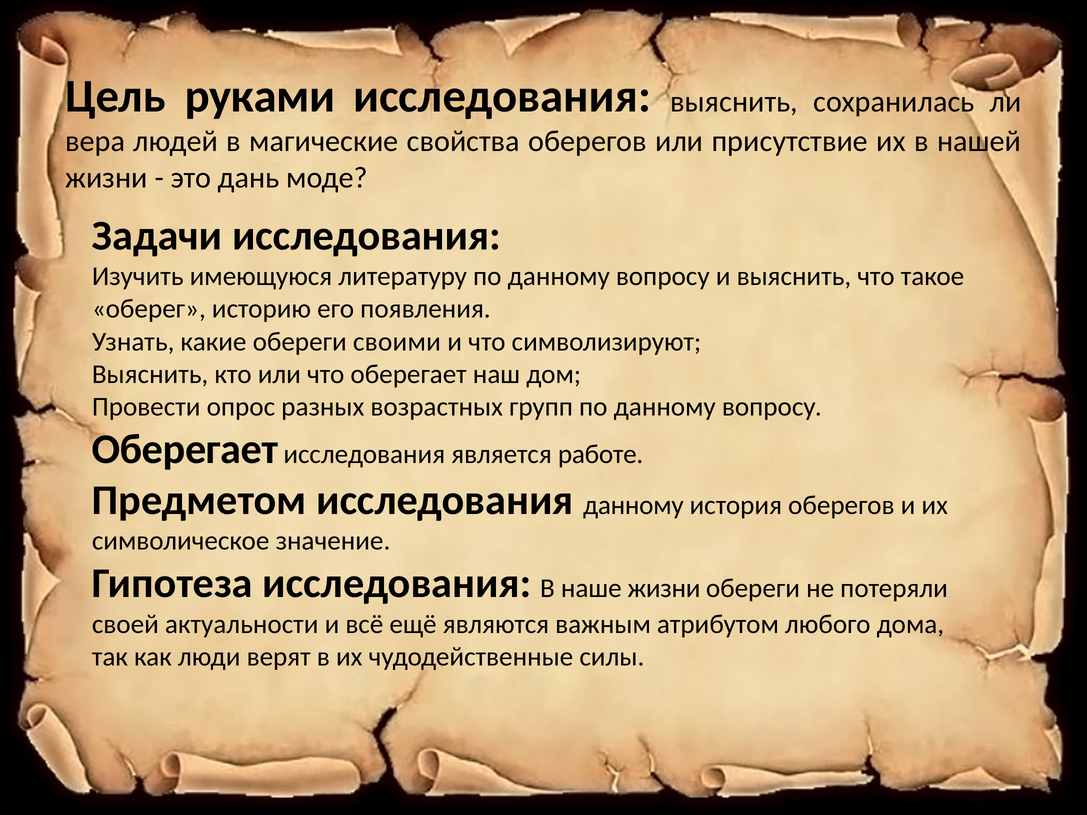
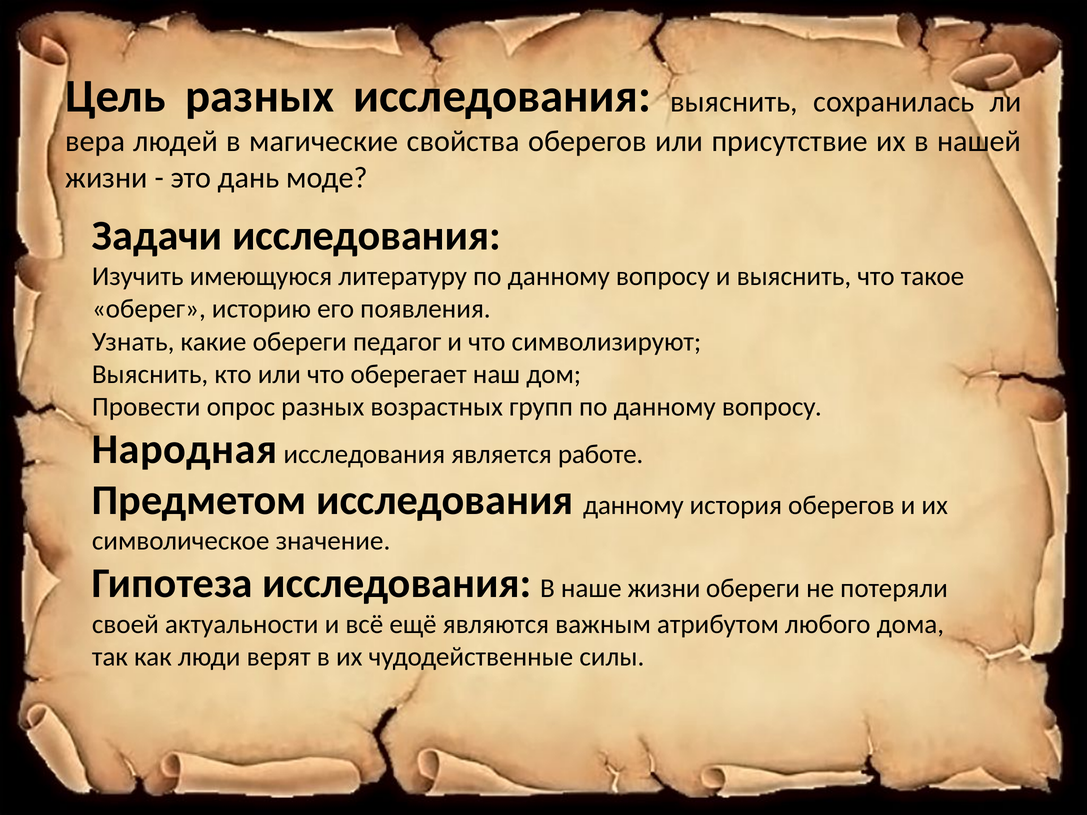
Цель руками: руками -> разных
своими: своими -> педагог
Оберегает at (185, 450): Оберегает -> Народная
